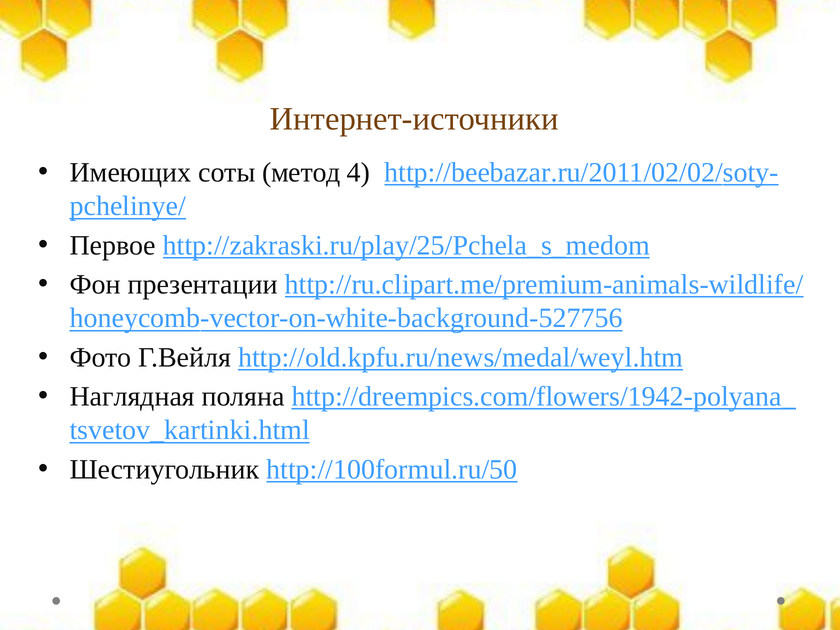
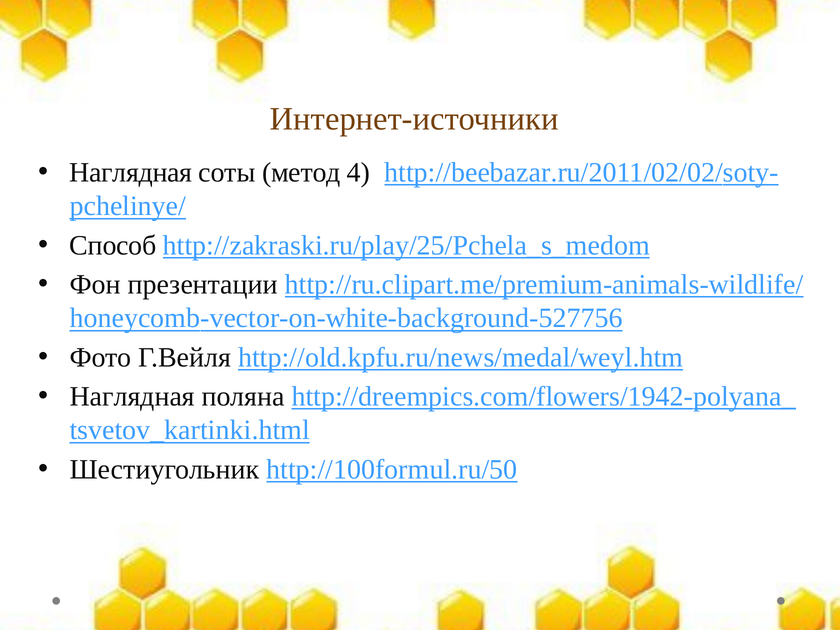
Имеющих at (131, 173): Имеющих -> Наглядная
Первое: Первое -> Способ
